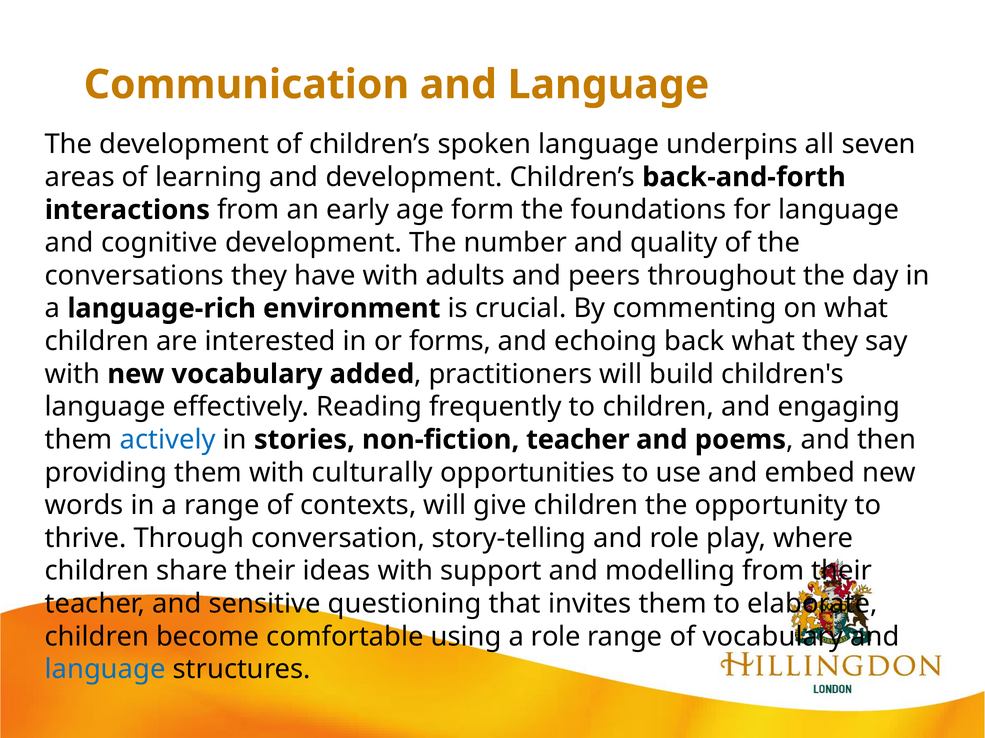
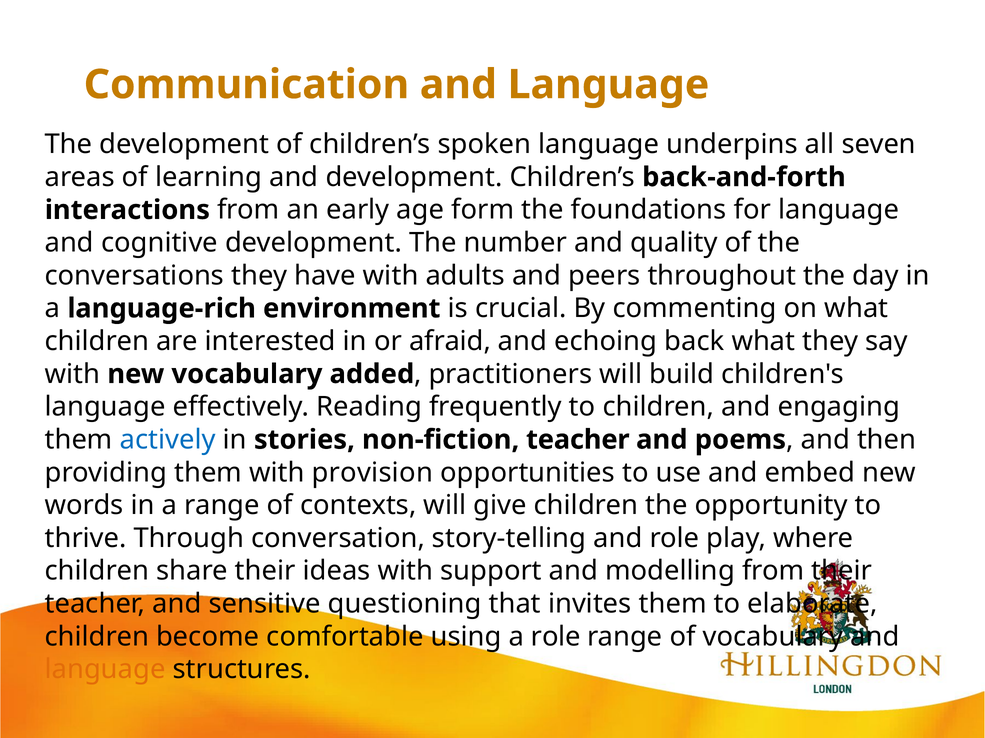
forms: forms -> afraid
culturally: culturally -> provision
language at (105, 670) colour: blue -> orange
